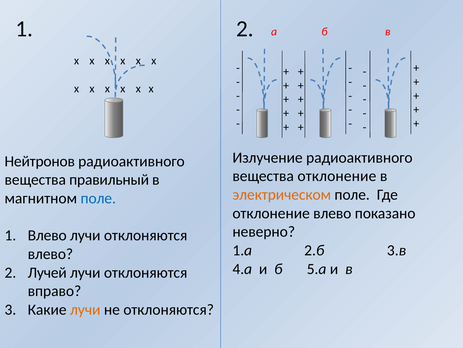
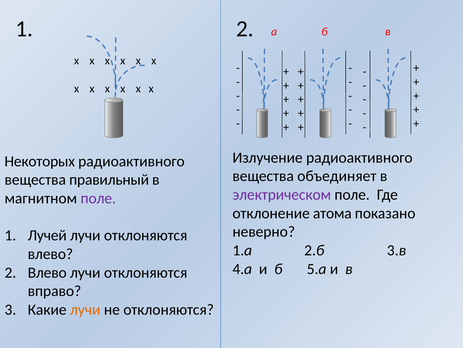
Нейтронов: Нейтронов -> Некоторых
вещества отклонение: отклонение -> объединяет
электрическом colour: orange -> purple
поле at (98, 198) colour: blue -> purple
отклонение влево: влево -> атома
1 Влево: Влево -> Лучей
2 Лучей: Лучей -> Влево
